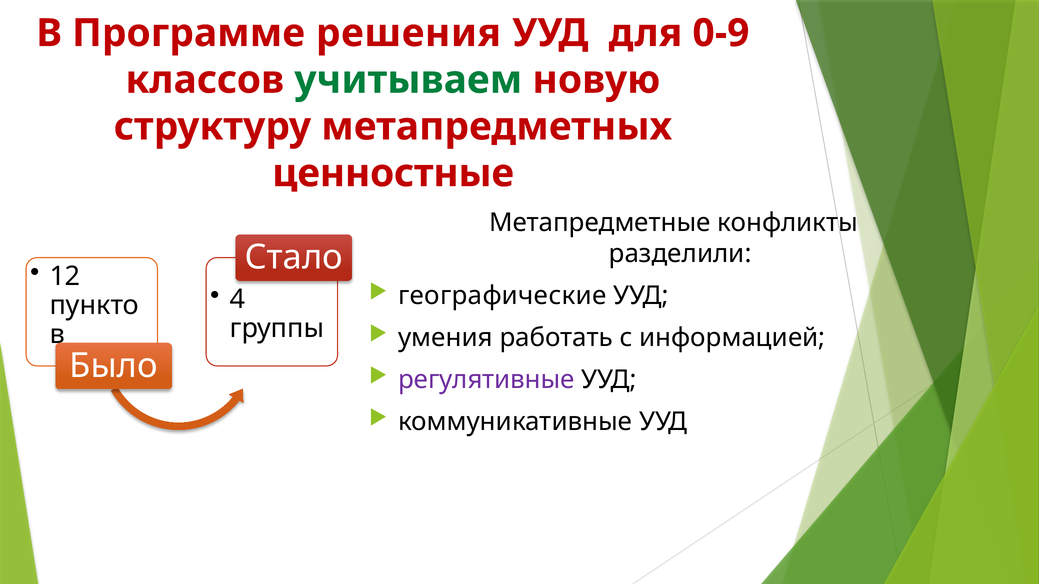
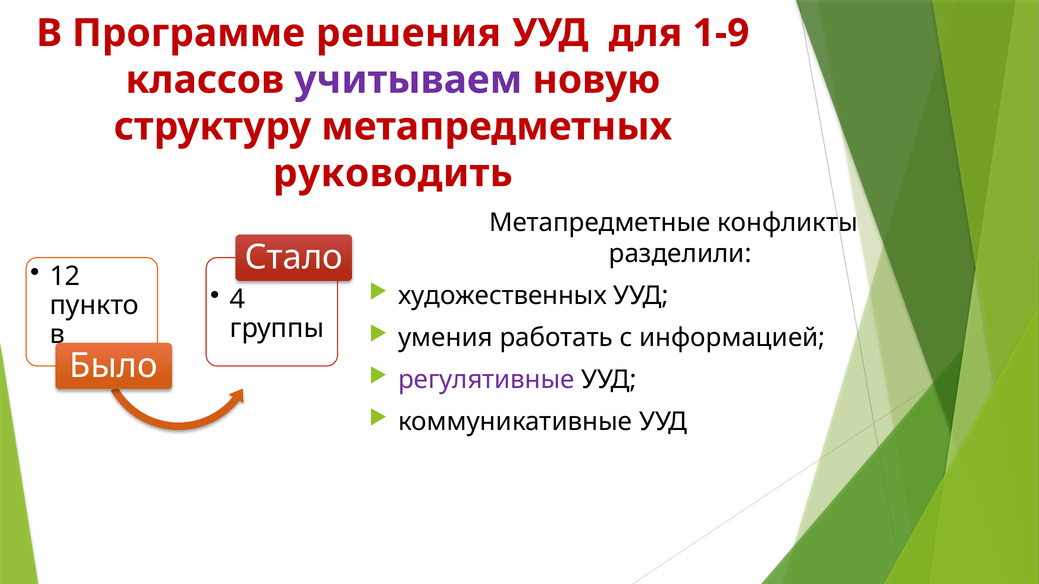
0-9: 0-9 -> 1-9
учитываем colour: green -> purple
ценностные: ценностные -> руководить
географические: географические -> художественных
